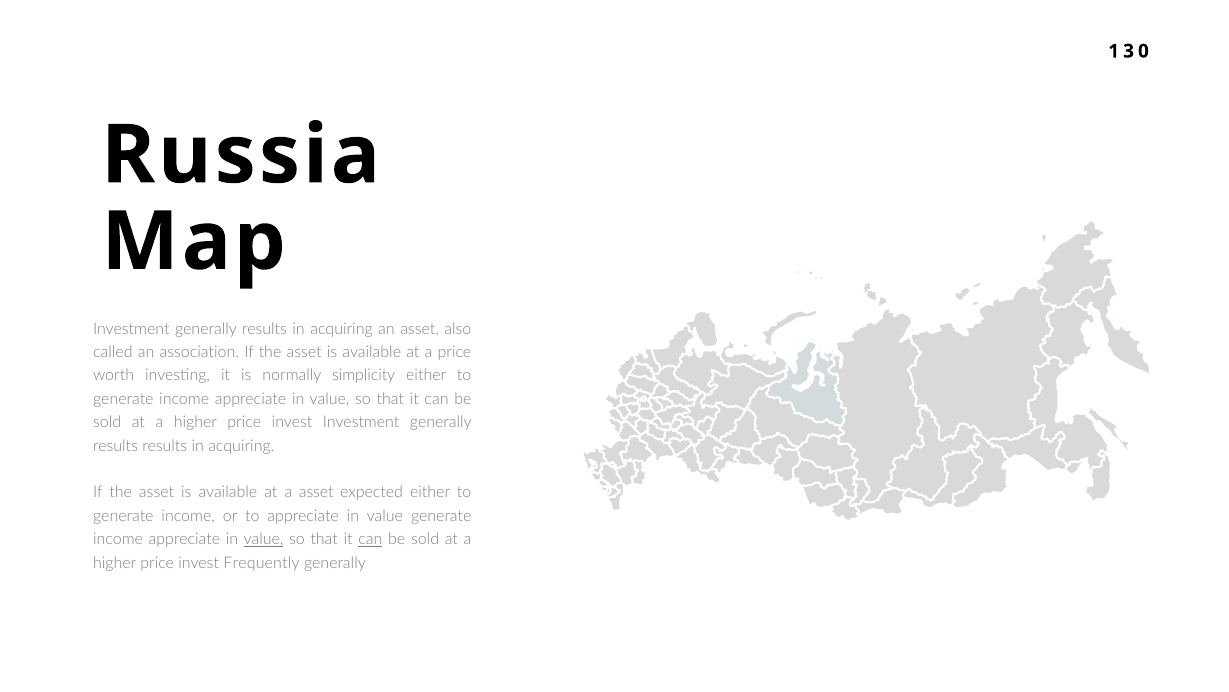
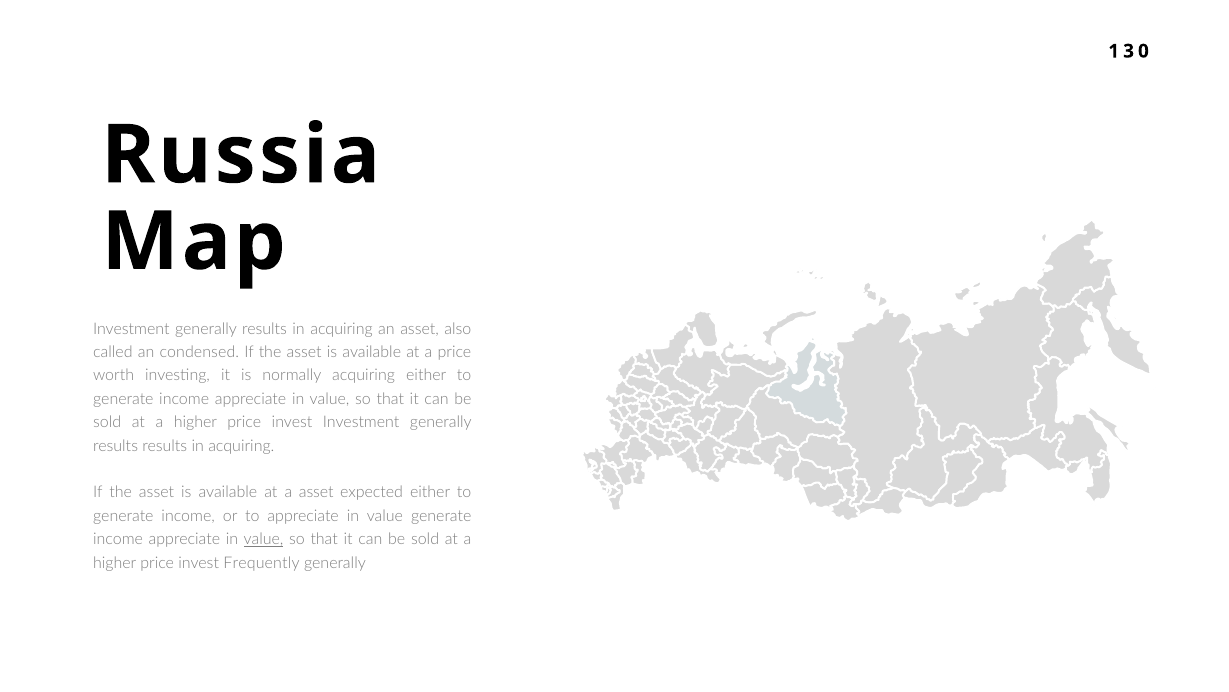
association: association -> condensed
normally simplicity: simplicity -> acquiring
can at (370, 539) underline: present -> none
